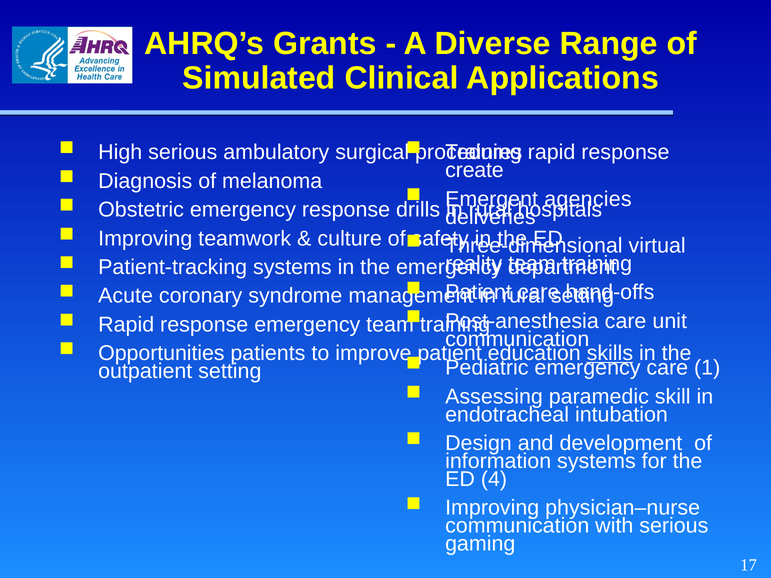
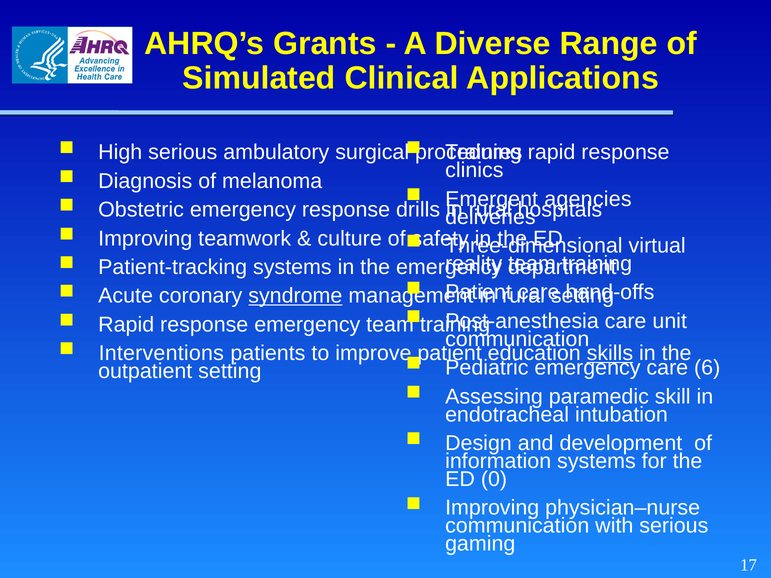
create: create -> clinics
syndrome underline: none -> present
Opportunities: Opportunities -> Interventions
1: 1 -> 6
4: 4 -> 0
